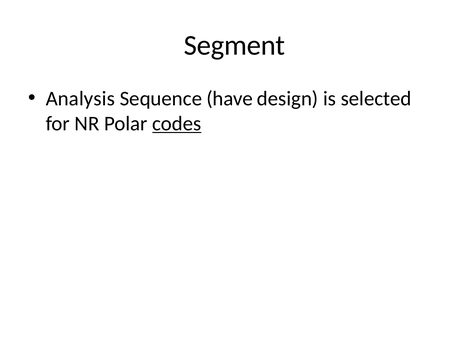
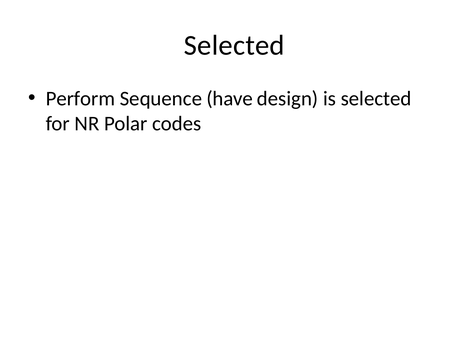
Segment at (235, 45): Segment -> Selected
Analysis: Analysis -> Perform
codes underline: present -> none
